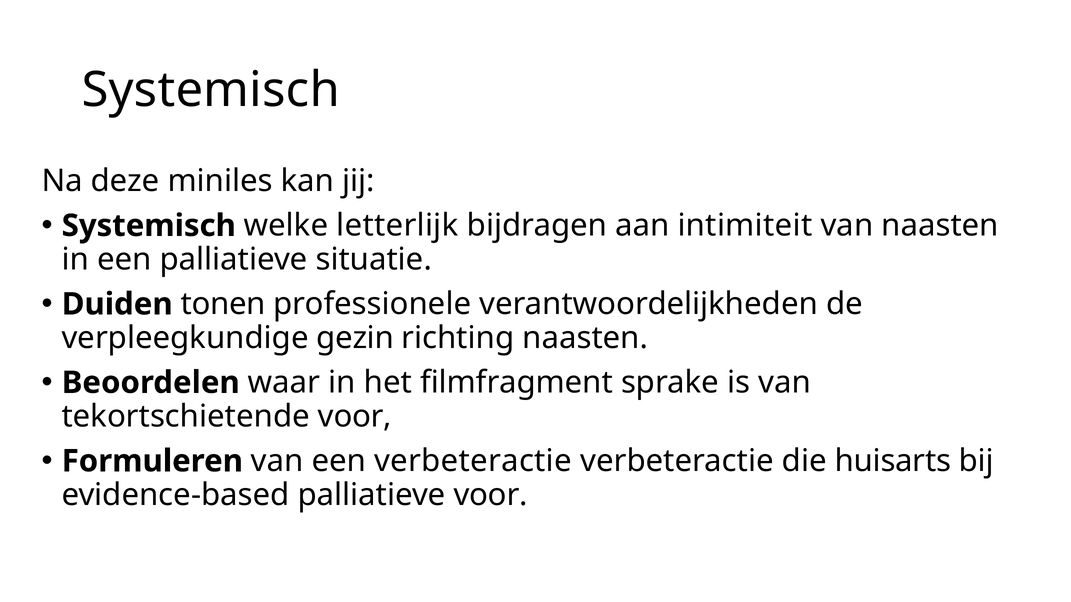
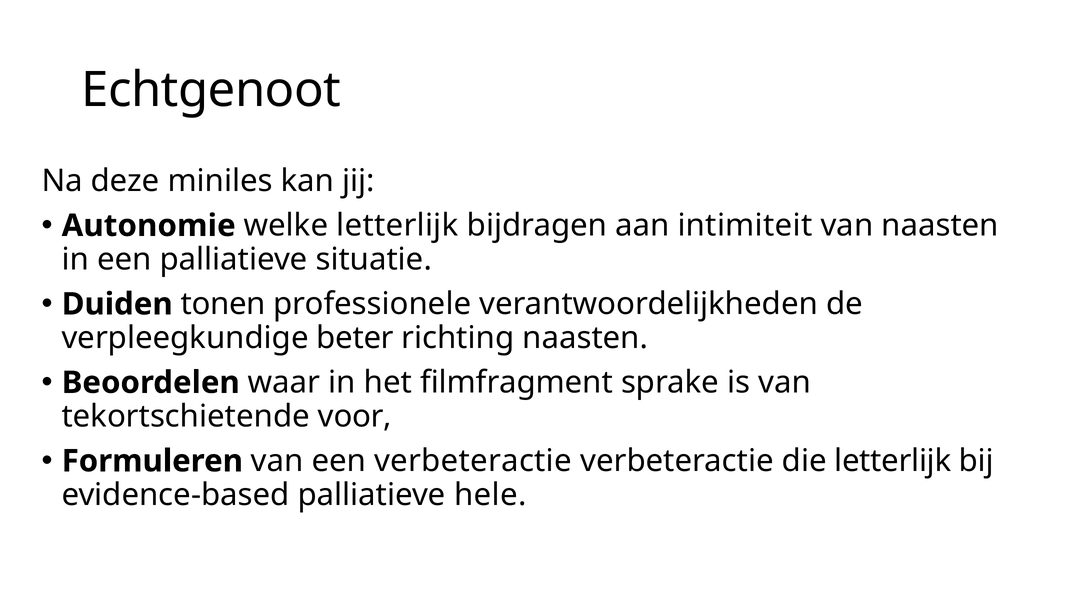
Systemisch at (211, 90): Systemisch -> Echtgenoot
Systemisch at (149, 226): Systemisch -> Autonomie
gezin: gezin -> beter
die huisarts: huisarts -> letterlijk
palliatieve voor: voor -> hele
